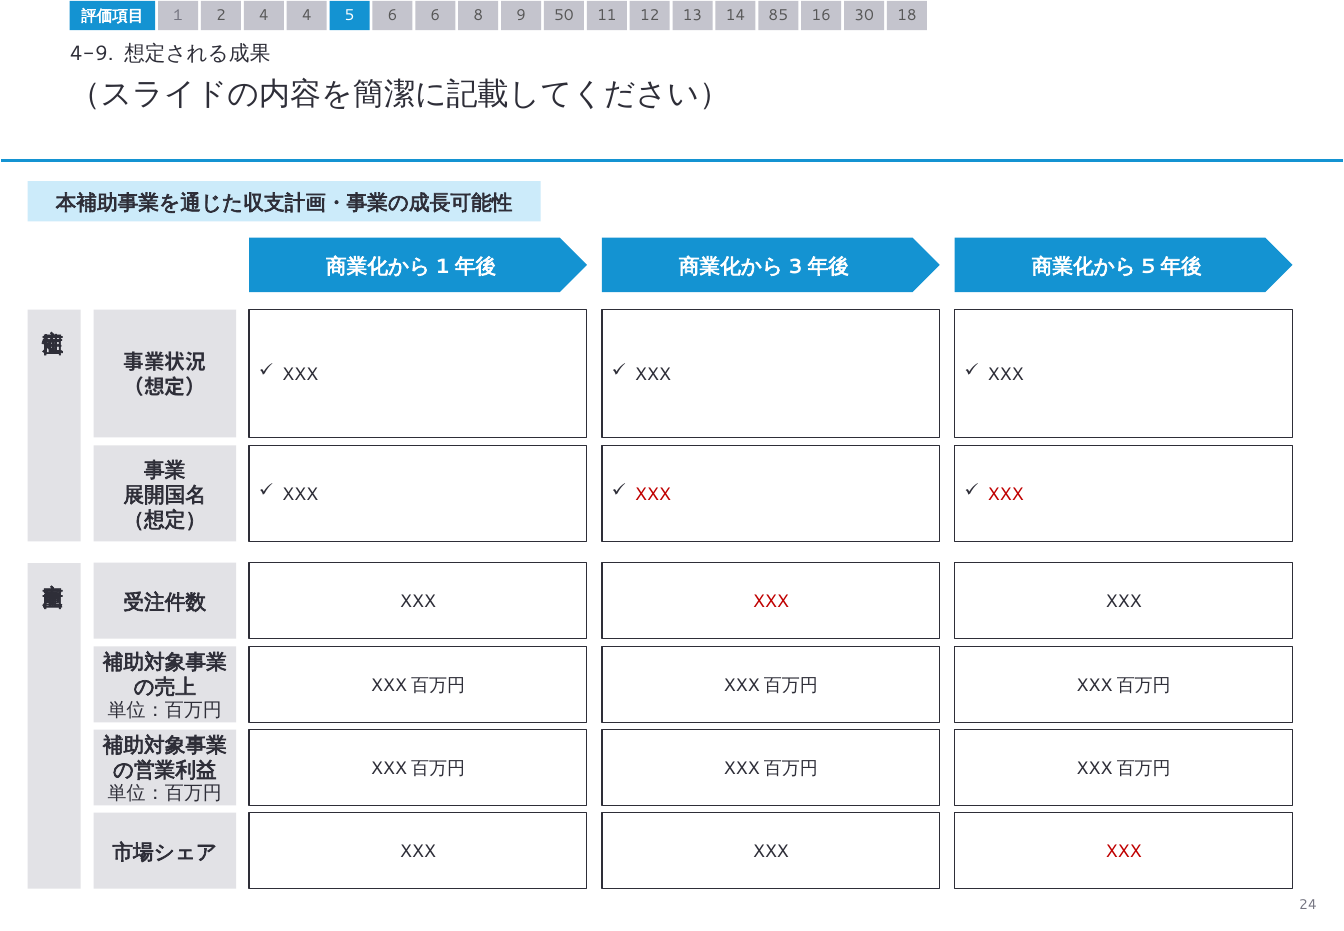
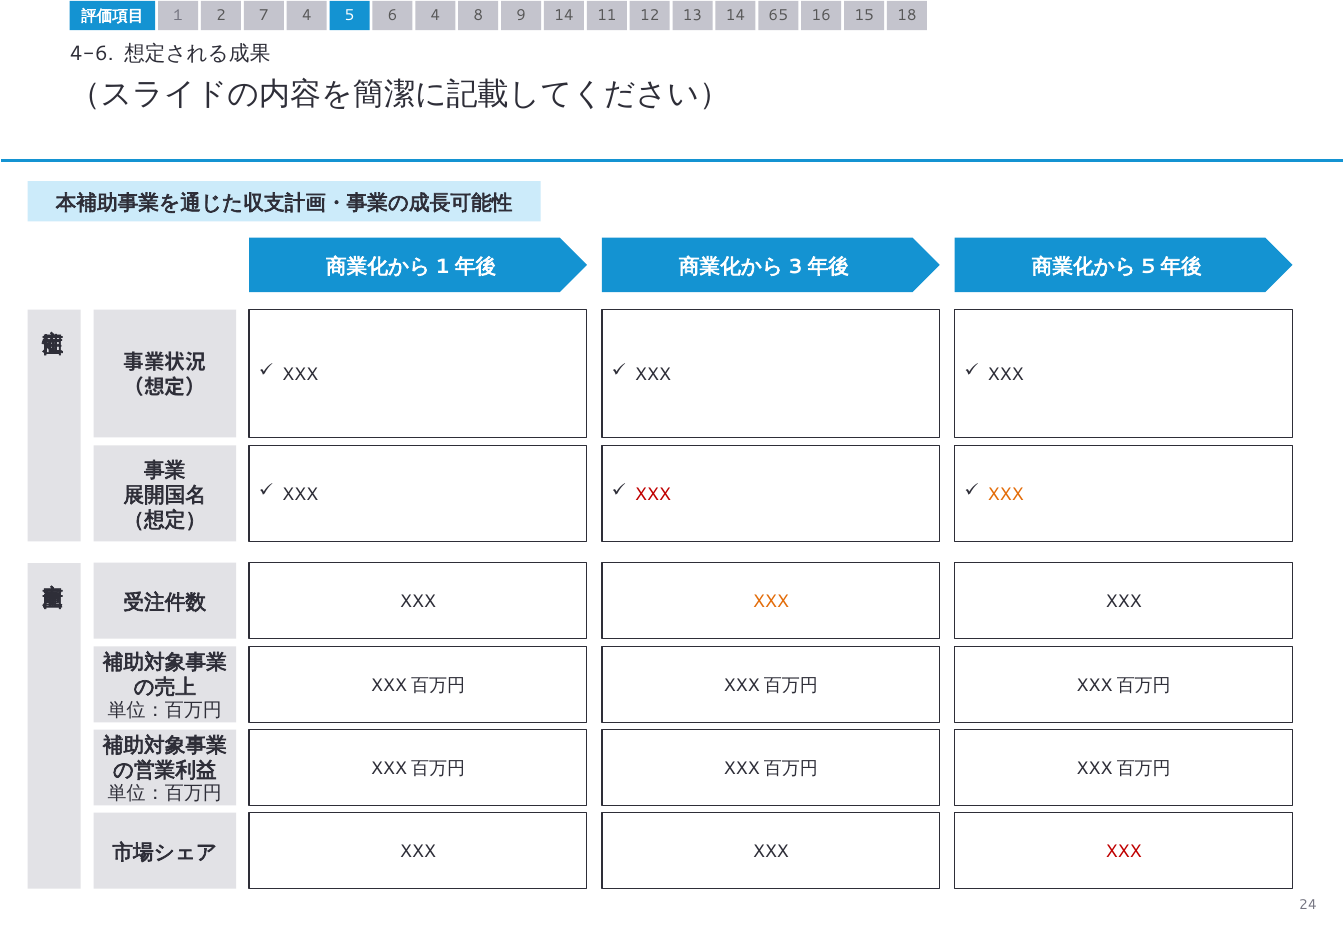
2 4: 4 -> 7
6 6: 6 -> 4
9 50: 50 -> 14
85: 85 -> 65
30: 30 -> 15
4-9: 4-9 -> 4-6
XXX at (1006, 494) colour: red -> orange
XXX at (771, 602) colour: red -> orange
